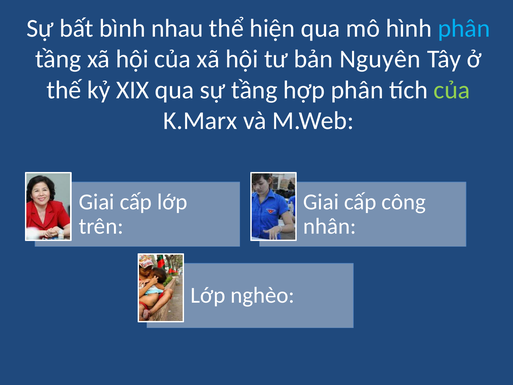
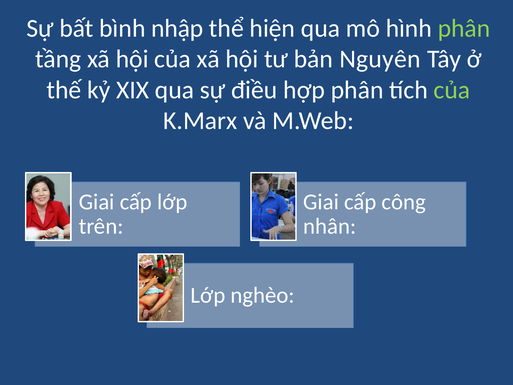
nhau: nhau -> nhập
phân at (464, 28) colour: light blue -> light green
sự tầng: tầng -> điều
